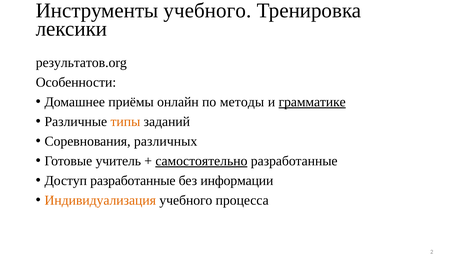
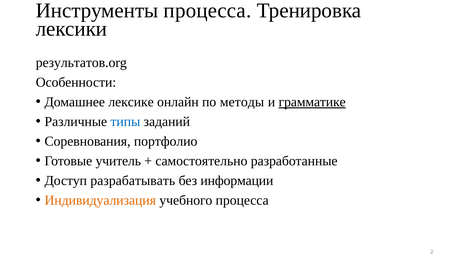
Инструменты учебного: учебного -> процесса
приёмы: приёмы -> лексике
типы colour: orange -> blue
различных: различных -> портфолио
самостоятельно underline: present -> none
Доступ разработанные: разработанные -> разрабатывать
